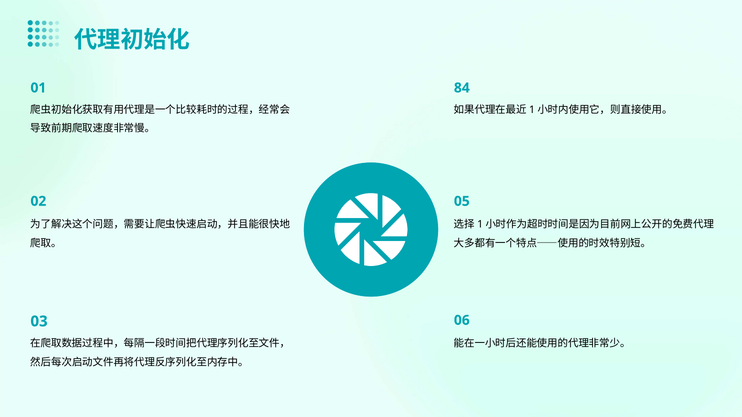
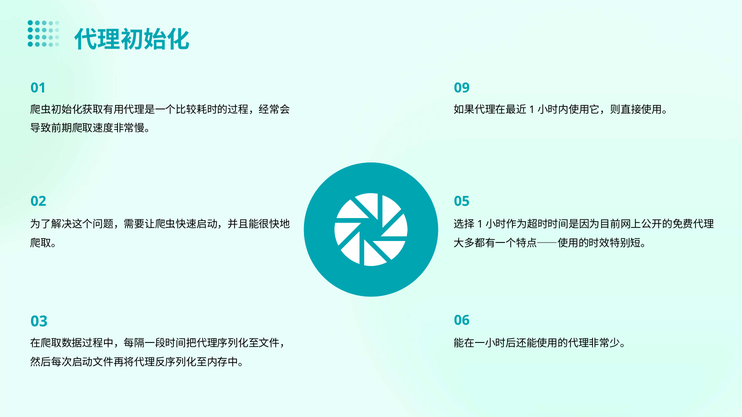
84: 84 -> 09
